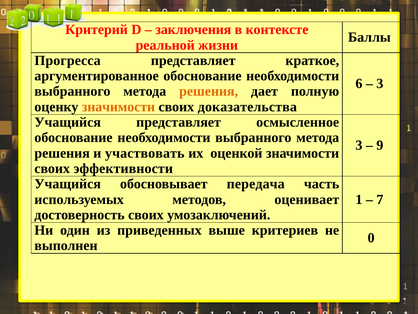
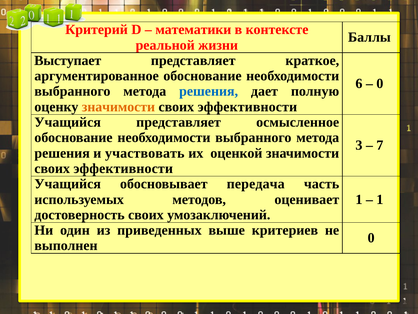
заключения: заключения -> математики
Прогресса: Прогресса -> Выступает
3 at (380, 84): 3 -> 0
решения at (209, 91) colour: orange -> blue
доказательства at (247, 107): доказательства -> эффективности
9: 9 -> 7
7 at (380, 199): 7 -> 1
